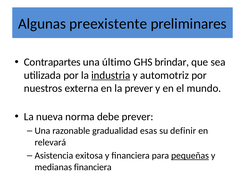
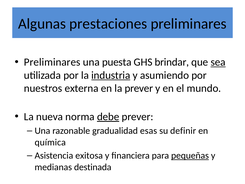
preexistente: preexistente -> prestaciones
Contrapartes at (52, 62): Contrapartes -> Preliminares
último: último -> puesta
sea underline: none -> present
automotriz: automotriz -> asumiendo
debe underline: none -> present
relevará: relevará -> química
medianas financiera: financiera -> destinada
